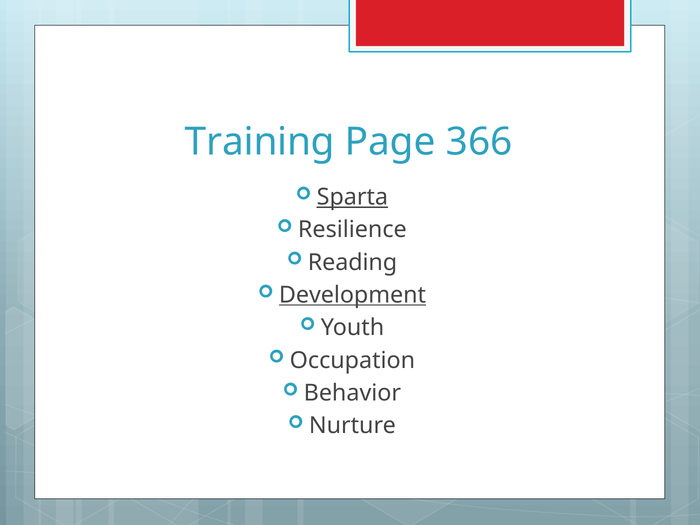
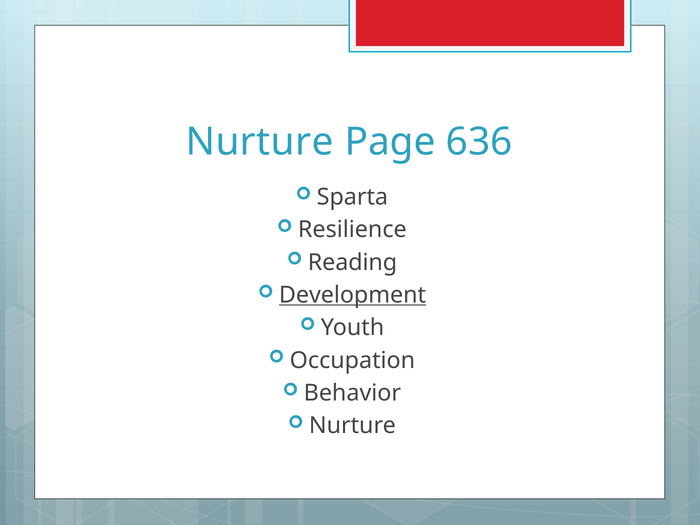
Training at (260, 142): Training -> Nurture
366: 366 -> 636
Sparta underline: present -> none
